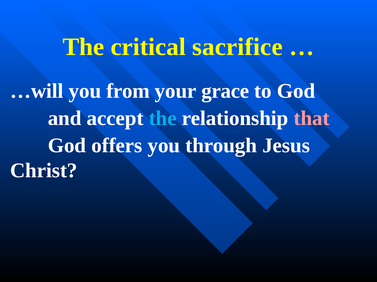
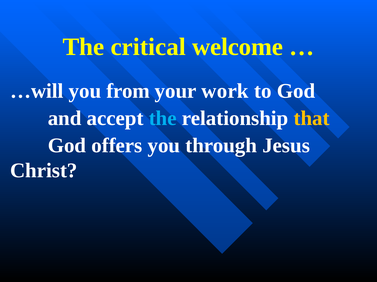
sacrifice: sacrifice -> welcome
grace: grace -> work
that colour: pink -> yellow
